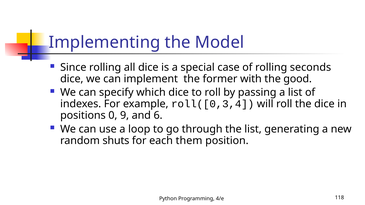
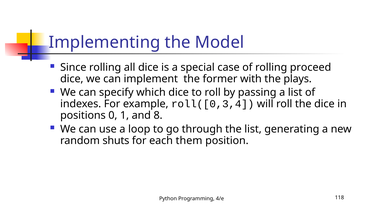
seconds: seconds -> proceed
good: good -> plays
9: 9 -> 1
6: 6 -> 8
